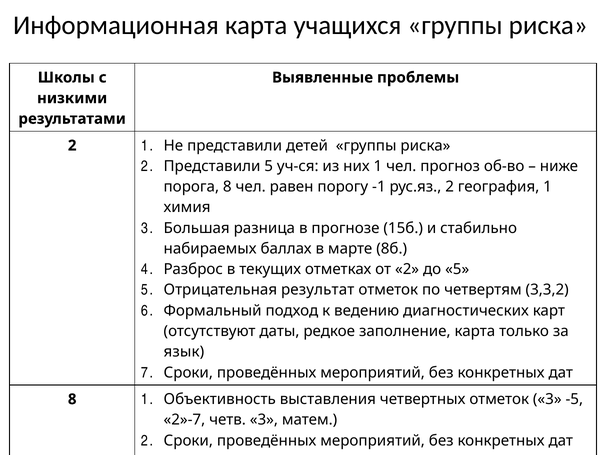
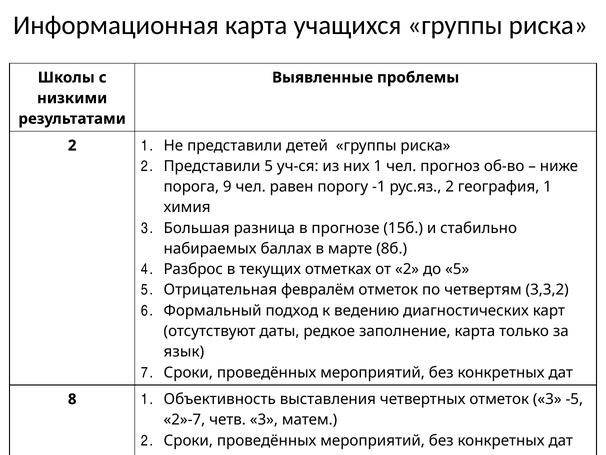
порога 8: 8 -> 9
результат: результат -> февралём
